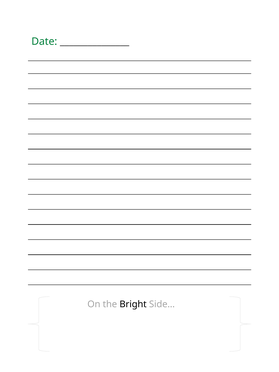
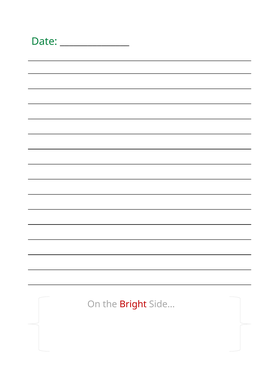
Bright colour: black -> red
